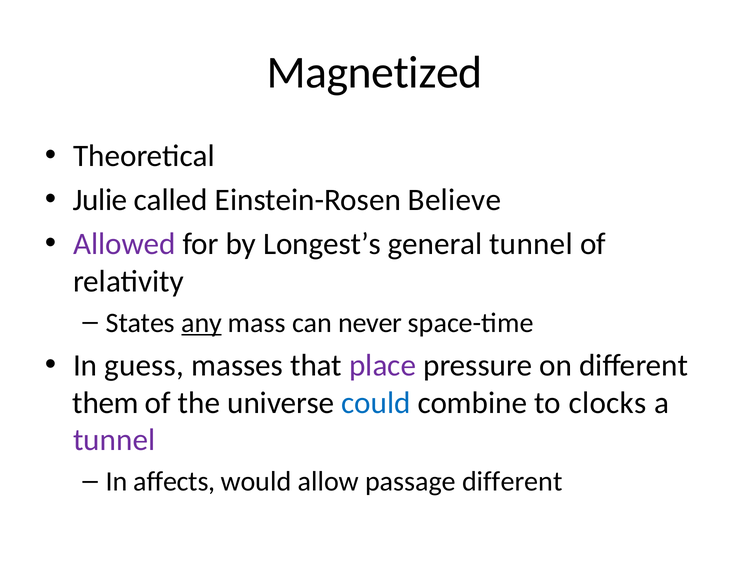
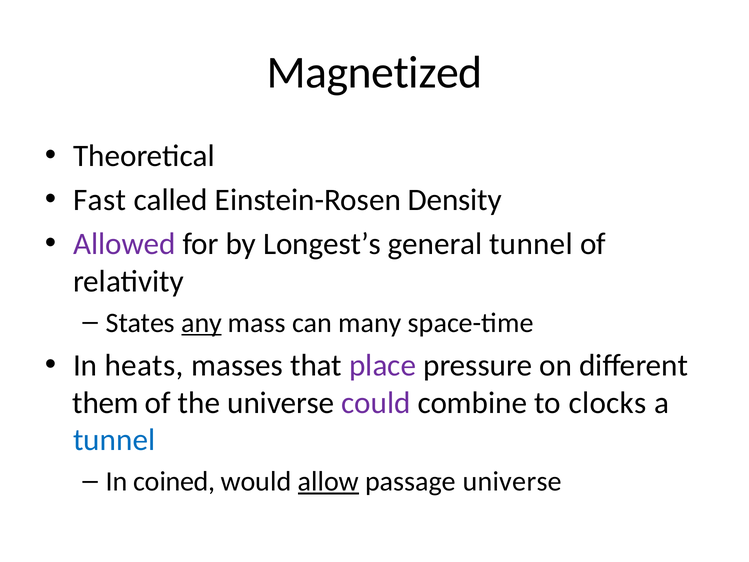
Julie: Julie -> Fast
Believe: Believe -> Density
never: never -> many
guess: guess -> heats
could colour: blue -> purple
tunnel at (114, 440) colour: purple -> blue
affects: affects -> coined
allow underline: none -> present
passage different: different -> universe
